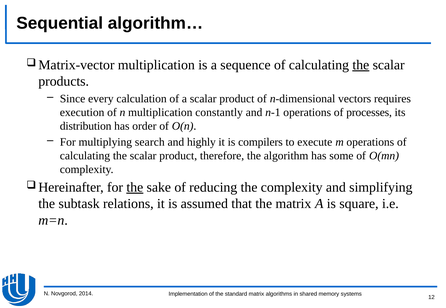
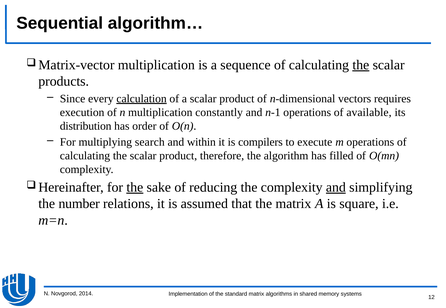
calculation underline: none -> present
processes: processes -> available
highly: highly -> within
some: some -> filled
and at (336, 188) underline: none -> present
subtask: subtask -> number
